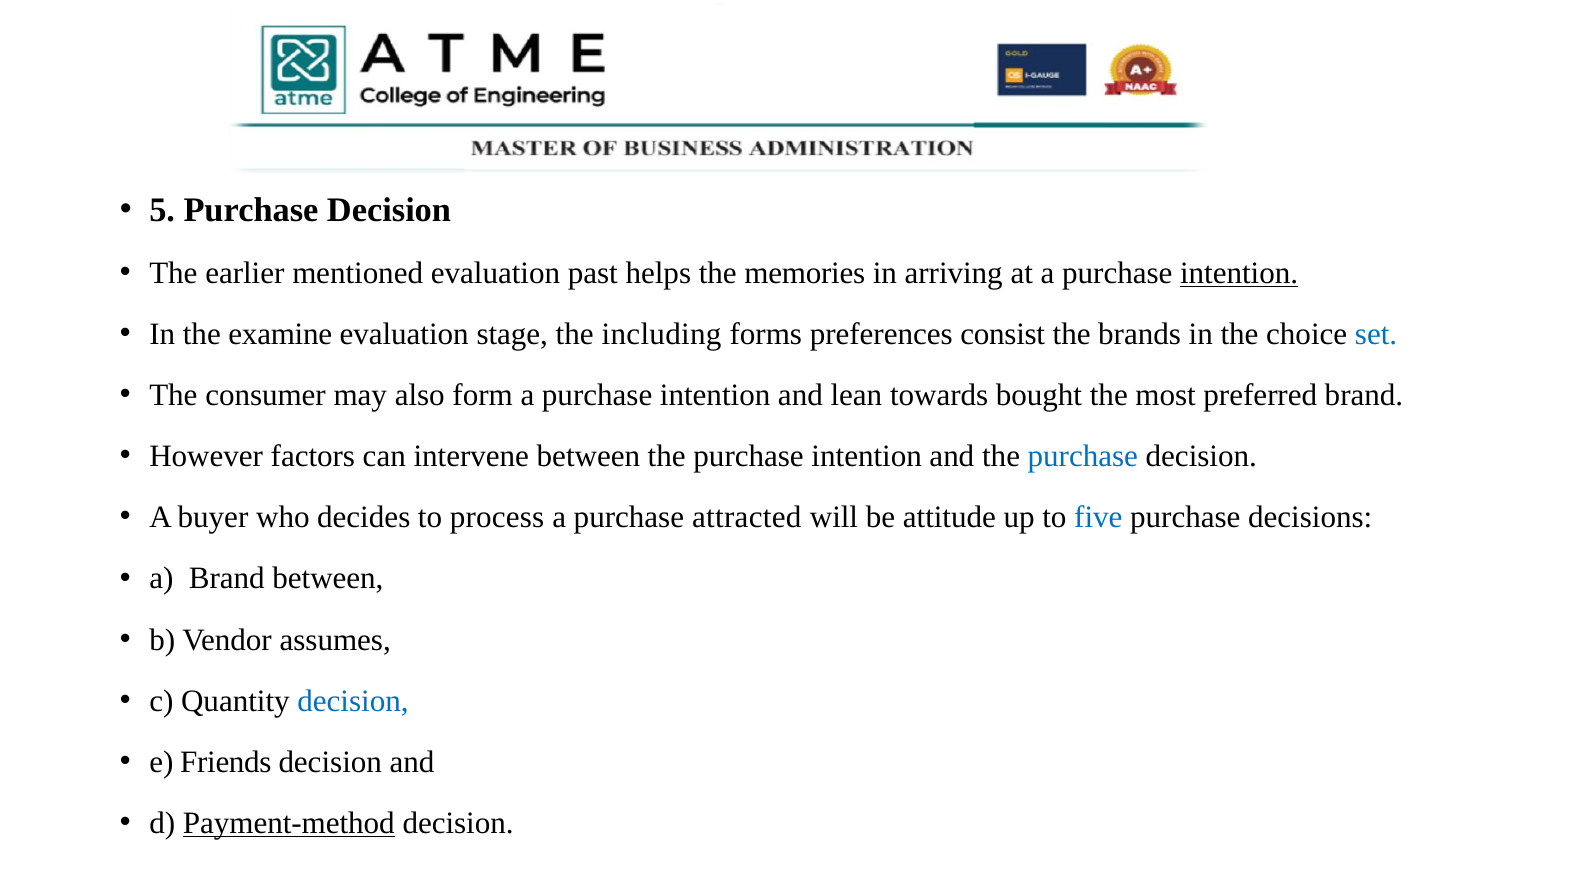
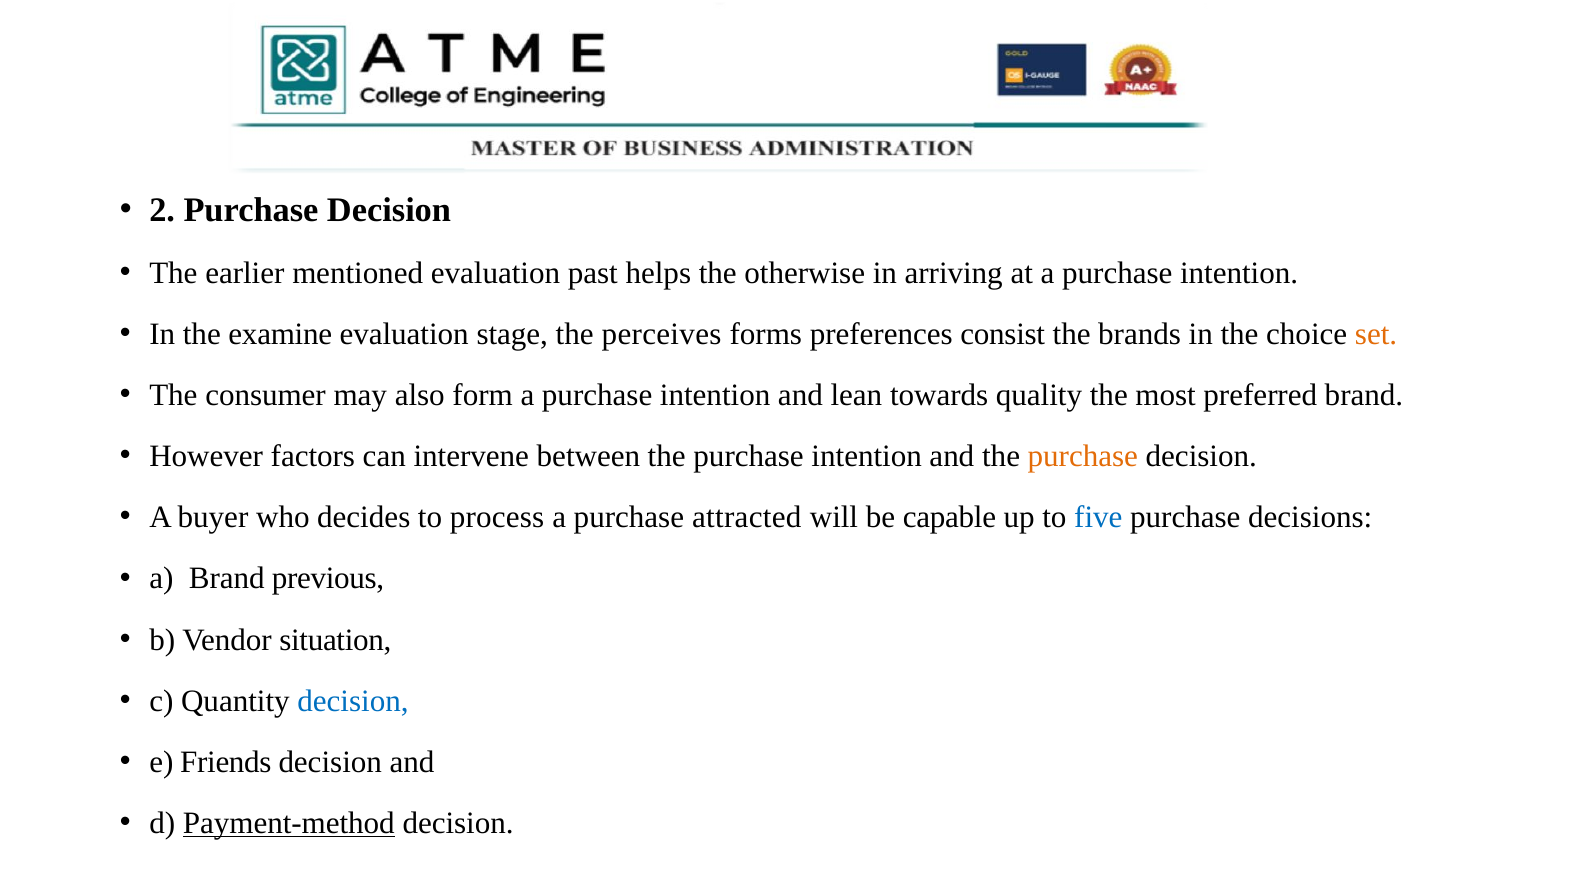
5: 5 -> 2
memories: memories -> otherwise
intention at (1239, 273) underline: present -> none
including: including -> perceives
set colour: blue -> orange
bought: bought -> quality
purchase at (1083, 457) colour: blue -> orange
attitude: attitude -> capable
Brand between: between -> previous
assumes: assumes -> situation
